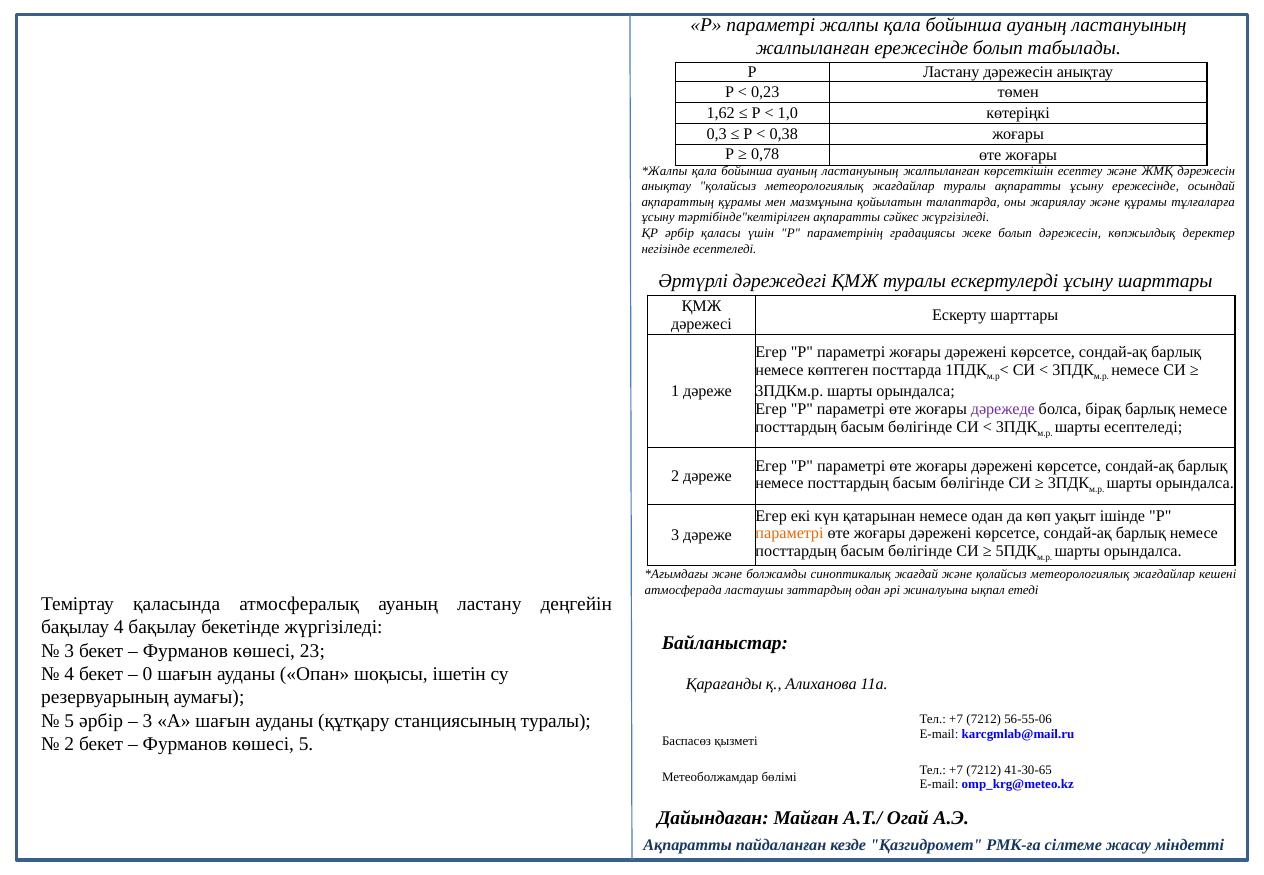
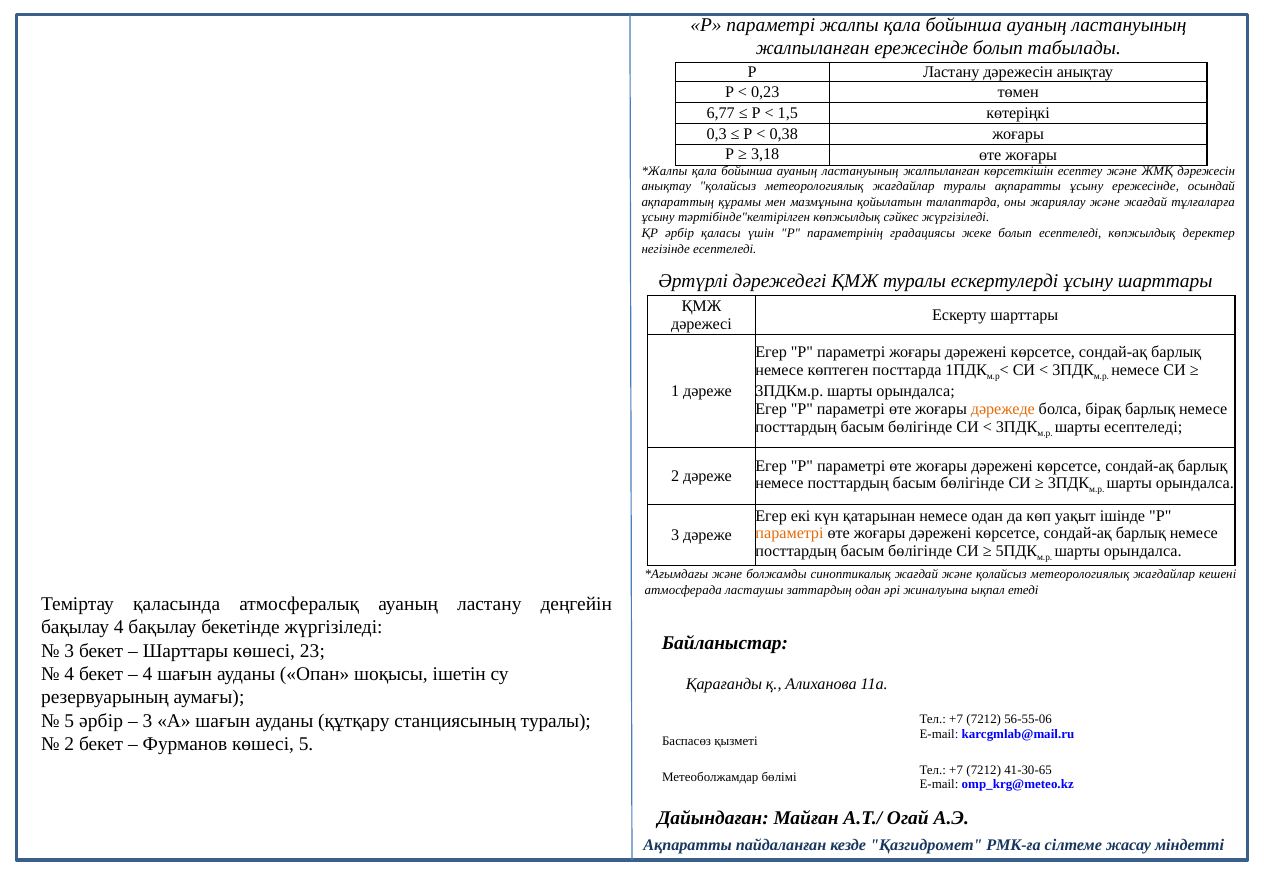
1,62: 1,62 -> 6,77
1,0: 1,0 -> 1,5
0,78: 0,78 -> 3,18
және құрамы: құрамы -> жағдай
тәртібінде"келтірілген ақпаратты: ақпаратты -> көпжылдық
болып дәрежесін: дәрежесін -> есептеледі
дәрежеде colour: purple -> orange
Фурманов at (185, 651): Фурманов -> Шарттары
0 at (148, 674): 0 -> 4
